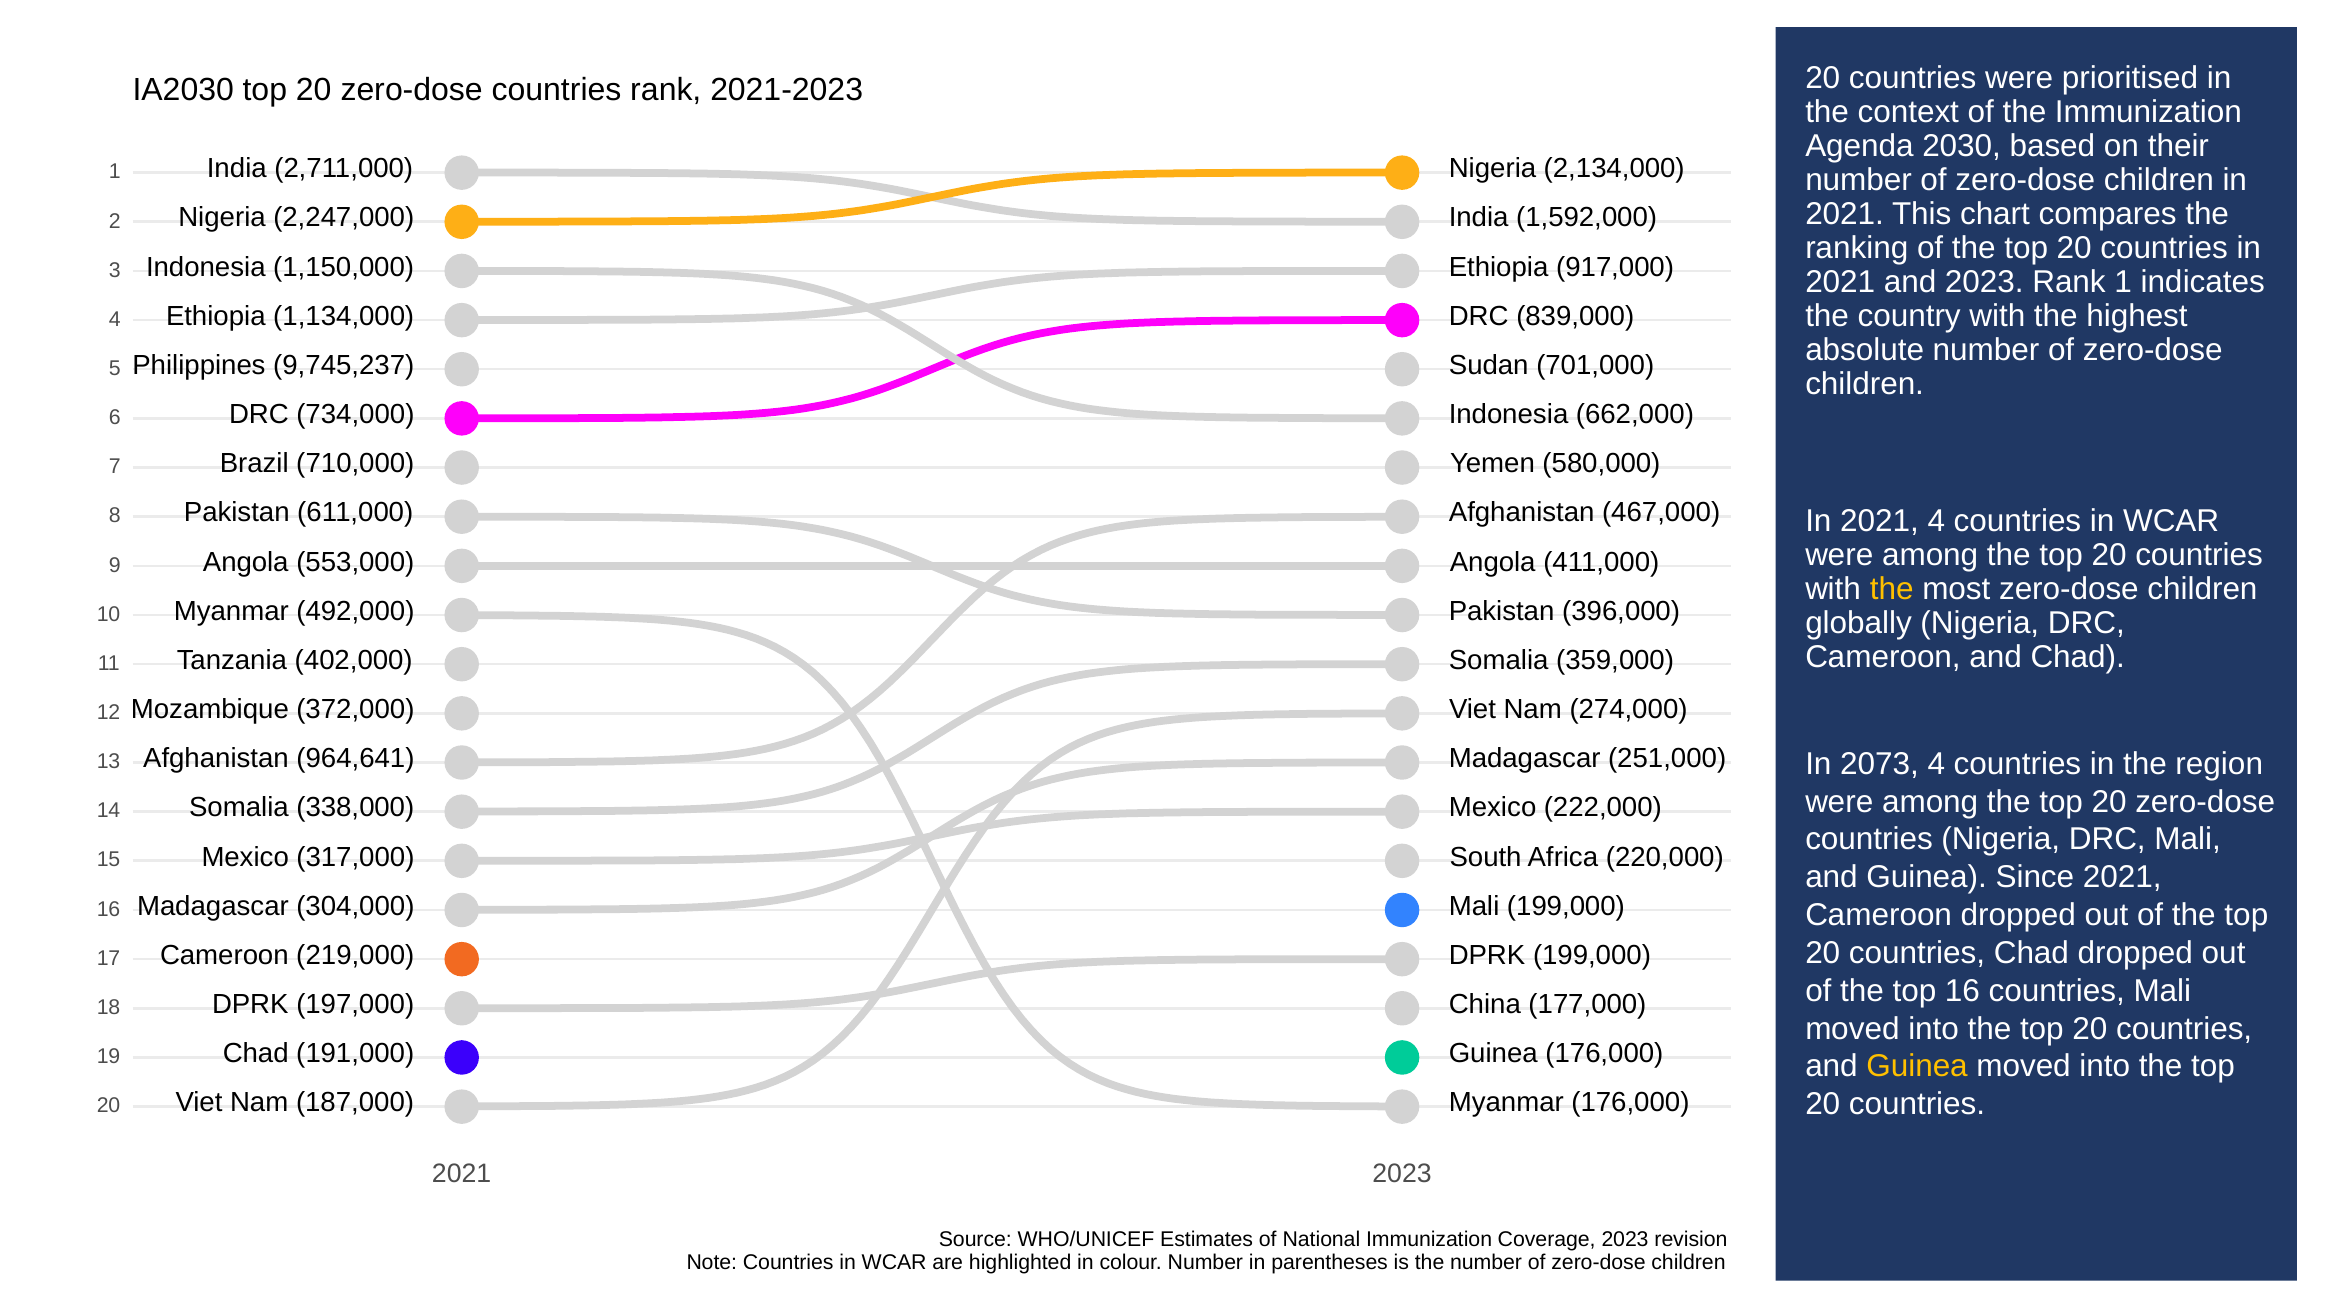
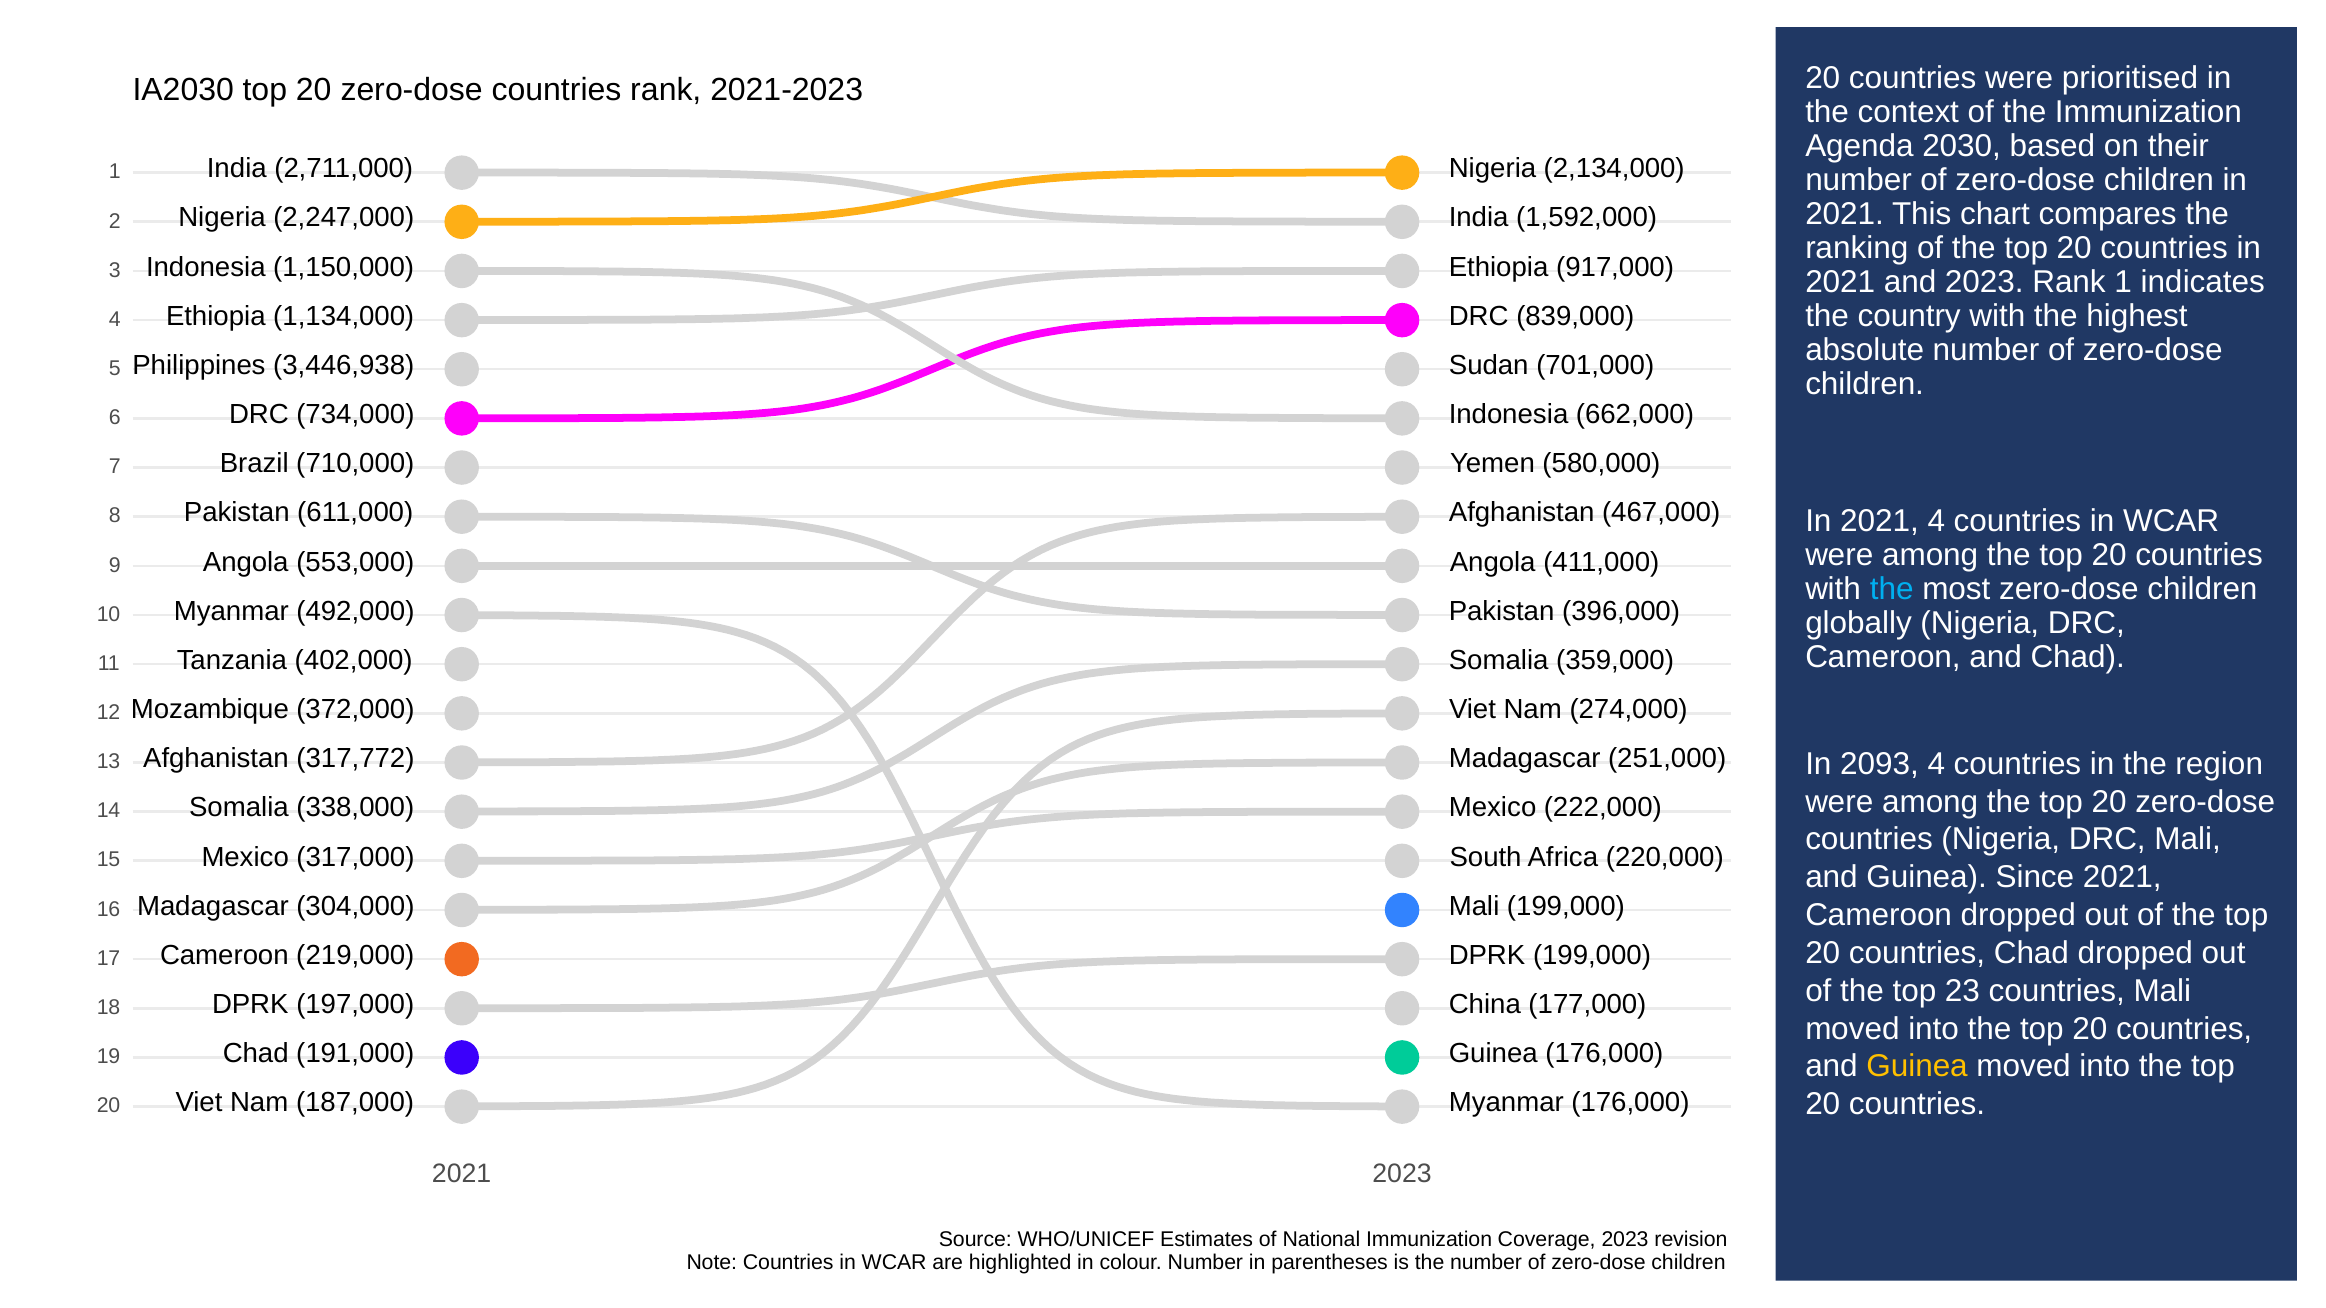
9,745,237: 9,745,237 -> 3,446,938
the at (1892, 589) colour: yellow -> light blue
964,641: 964,641 -> 317,772
2073: 2073 -> 2093
top 16: 16 -> 23
